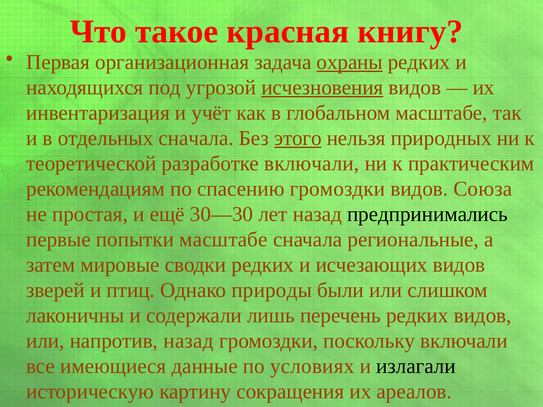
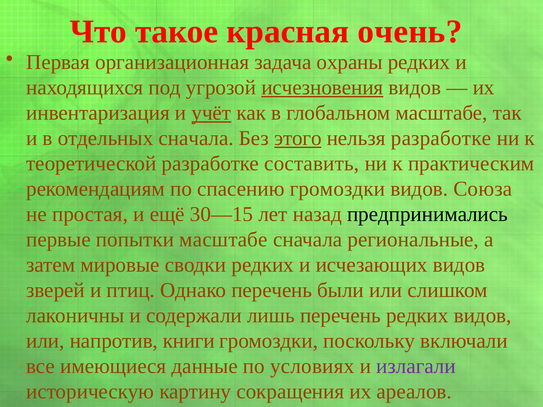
книгу: книгу -> очень
охраны underline: present -> none
учёт underline: none -> present
нельзя природных: природных -> разработке
разработке включали: включали -> составить
30—30: 30—30 -> 30—15
Однако природы: природы -> перечень
напротив назад: назад -> книги
излагали colour: black -> purple
